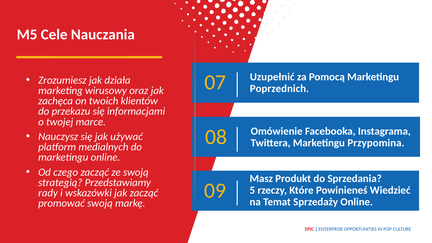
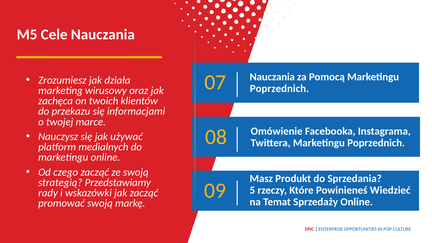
07 Uzupełnić: Uzupełnić -> Nauczania
Twittera Marketingu Przypomina: Przypomina -> Poprzednich
